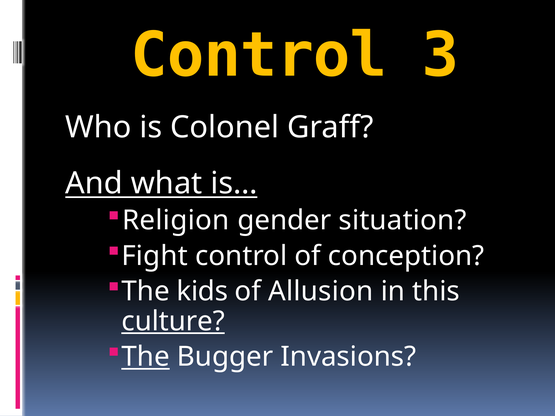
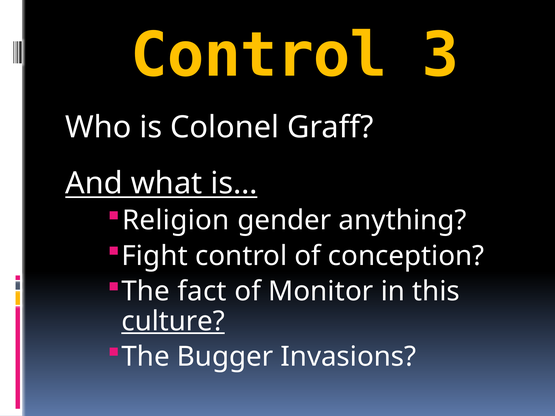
situation: situation -> anything
kids: kids -> fact
Allusion: Allusion -> Monitor
The at (146, 357) underline: present -> none
